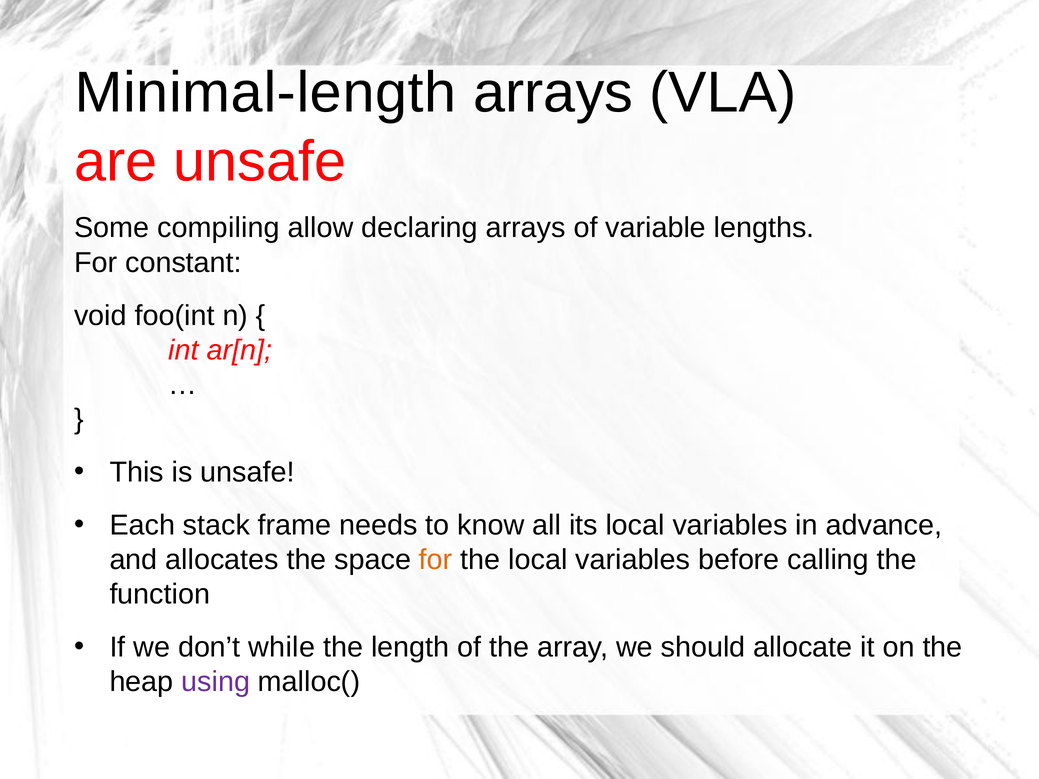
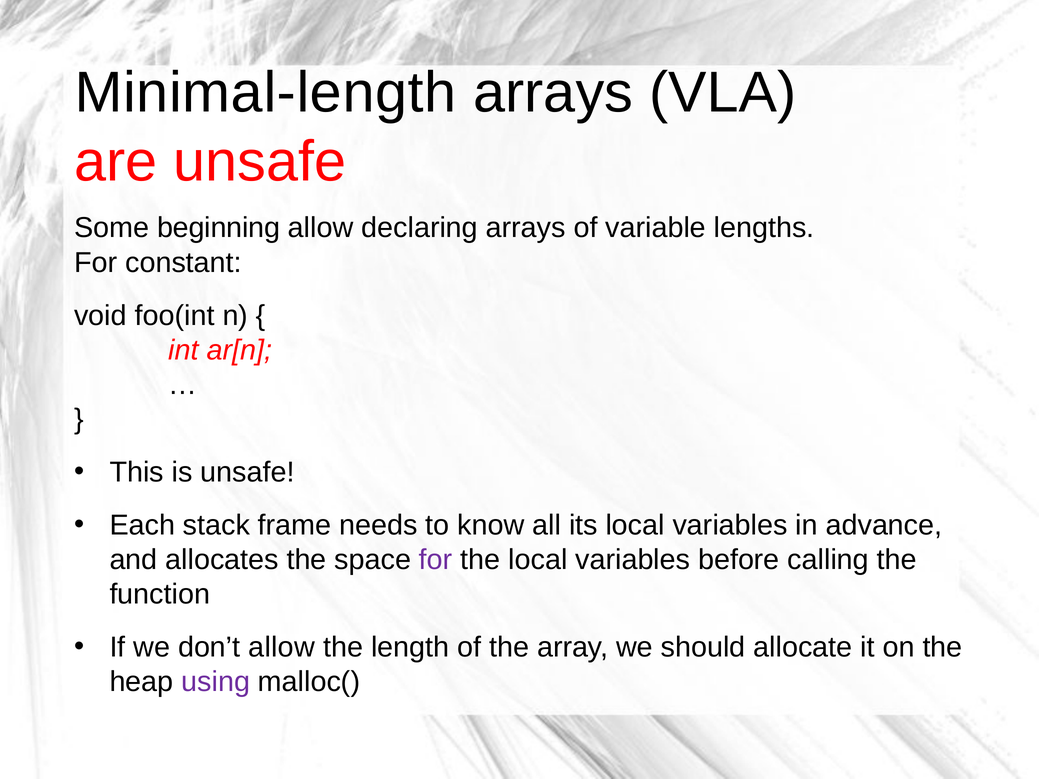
compiling: compiling -> beginning
for at (436, 560) colour: orange -> purple
don’t while: while -> allow
